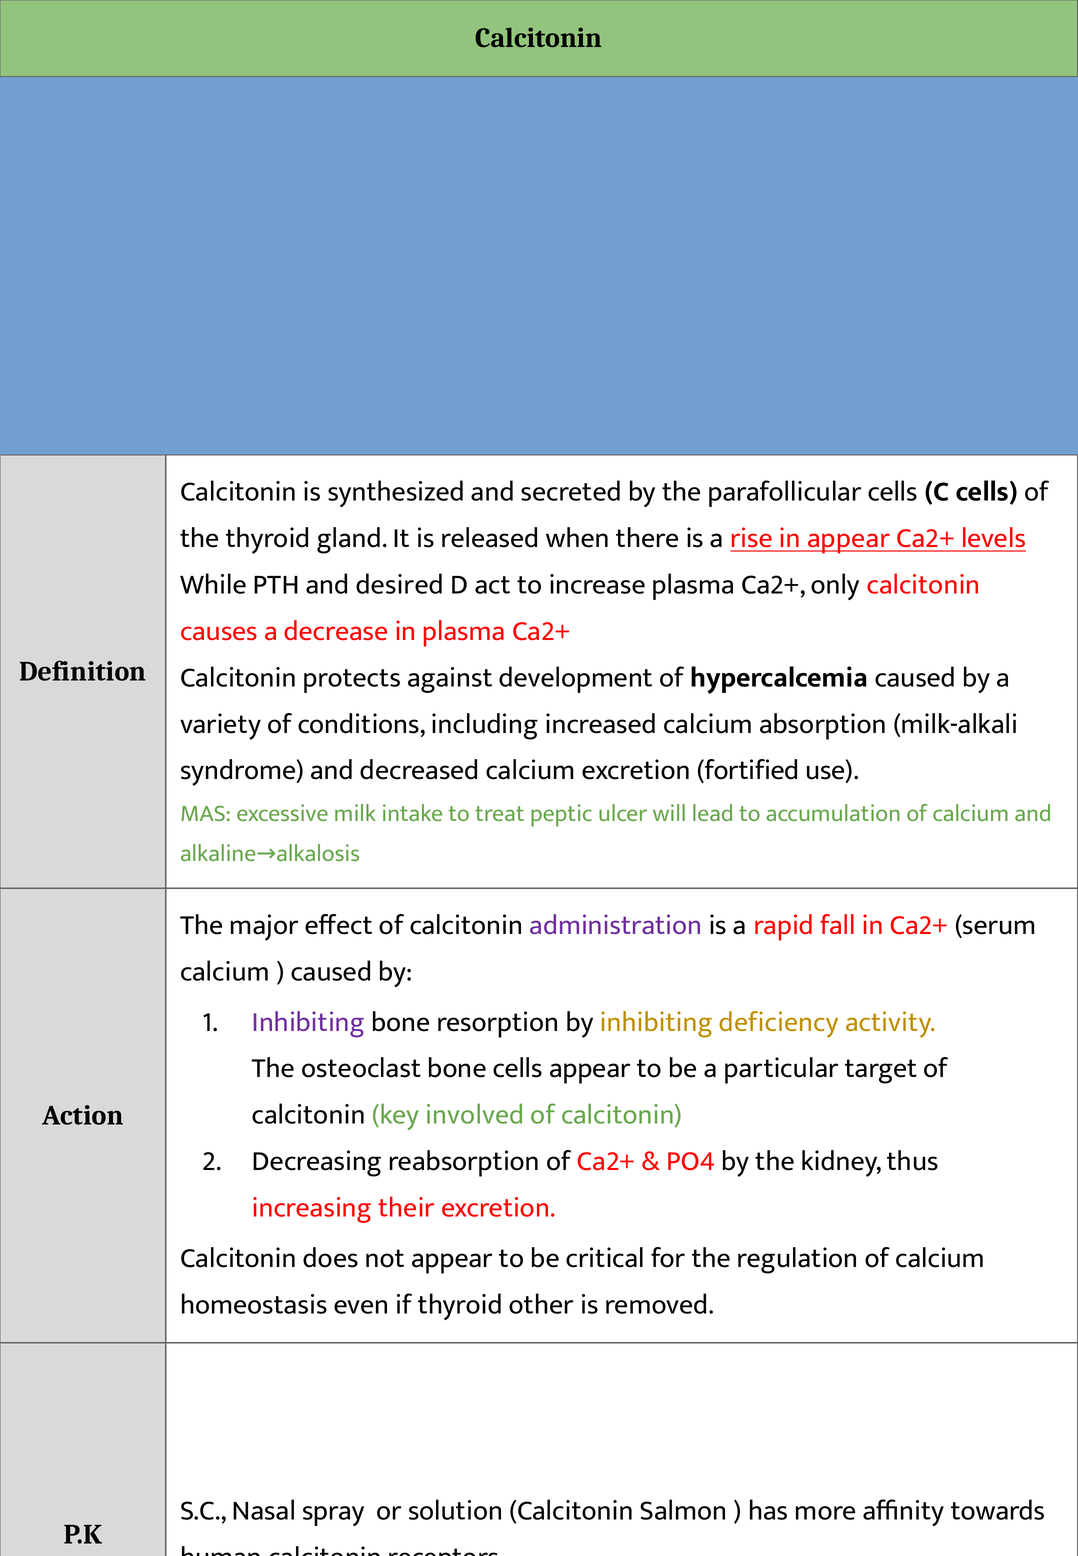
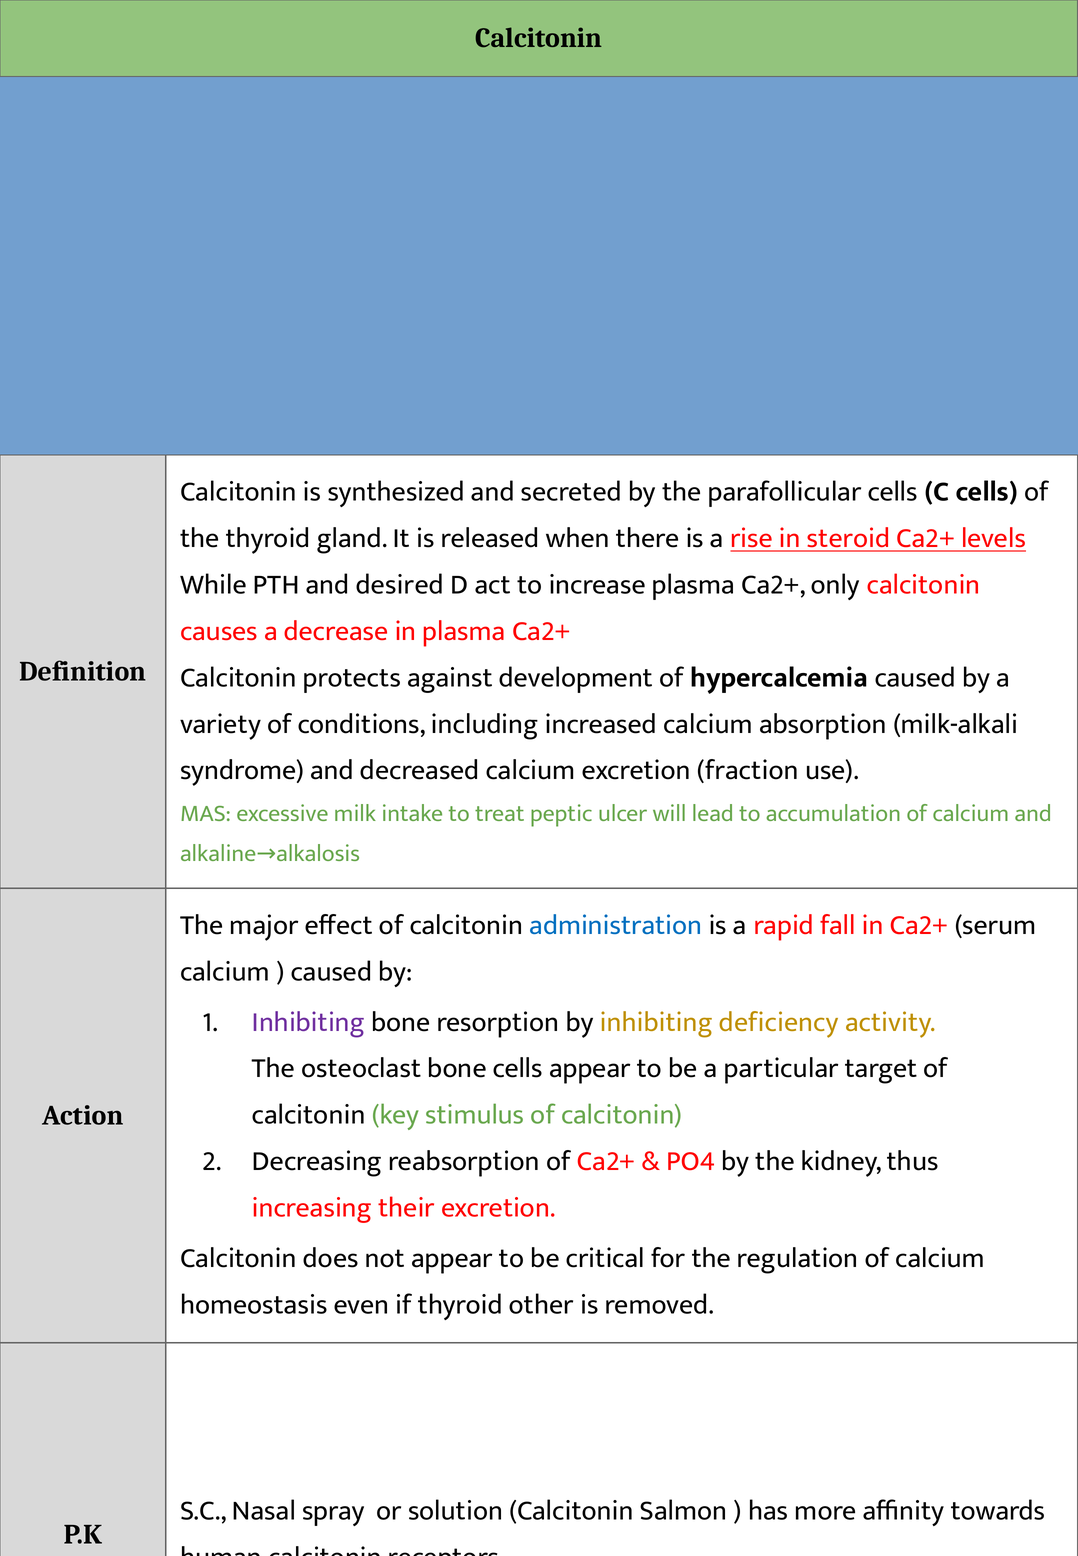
in appear: appear -> steroid
fortified: fortified -> fraction
administration colour: purple -> blue
involved: involved -> stimulus
